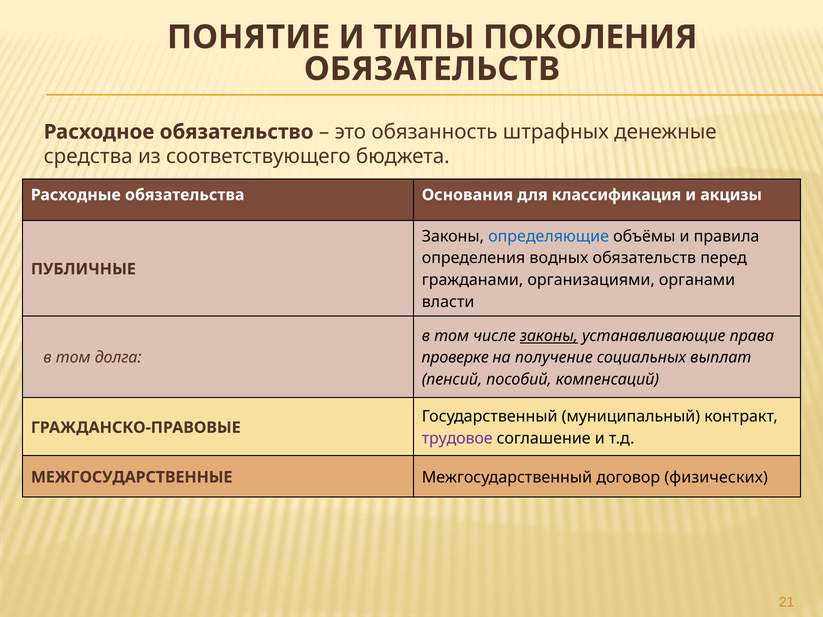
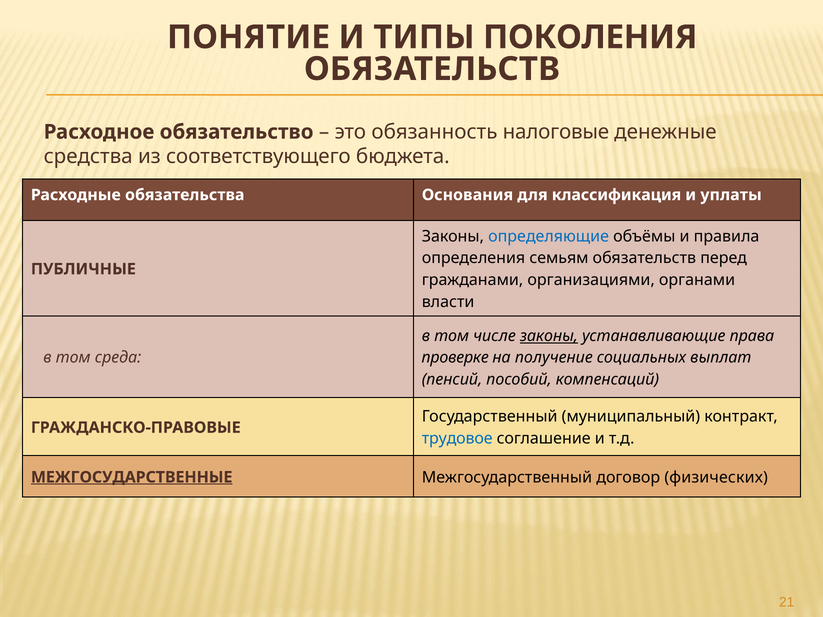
штрафных: штрафных -> налоговые
акцизы: акцизы -> уплаты
водных: водных -> семьям
долга: долга -> среда
трудовое colour: purple -> blue
МЕЖГОСУДАРСТВЕННЫЕ underline: none -> present
